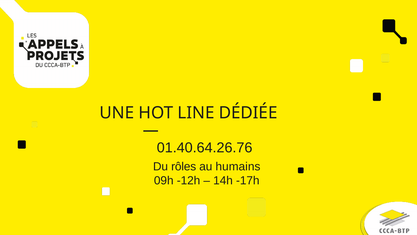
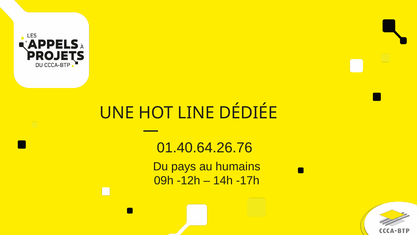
rôles: rôles -> pays
